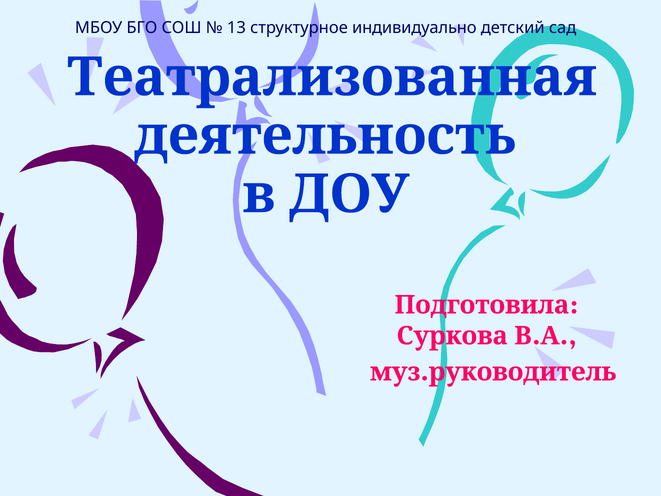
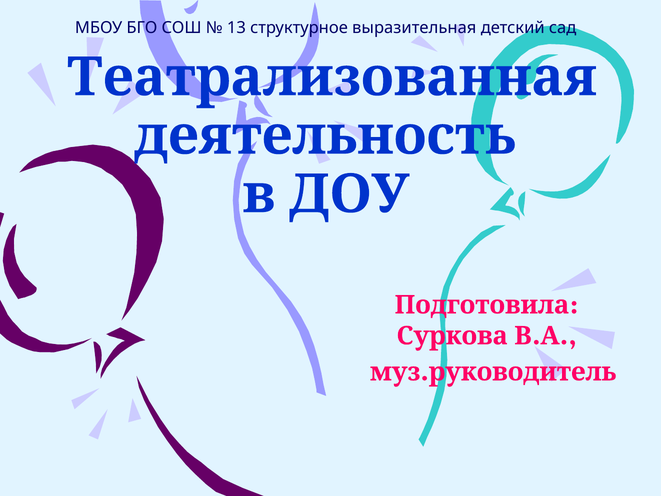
индивидуально: индивидуально -> выразительная
